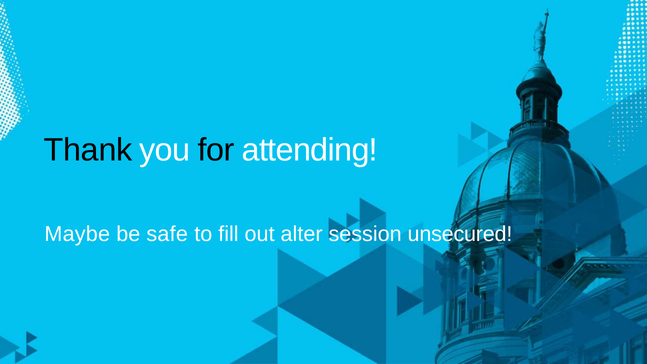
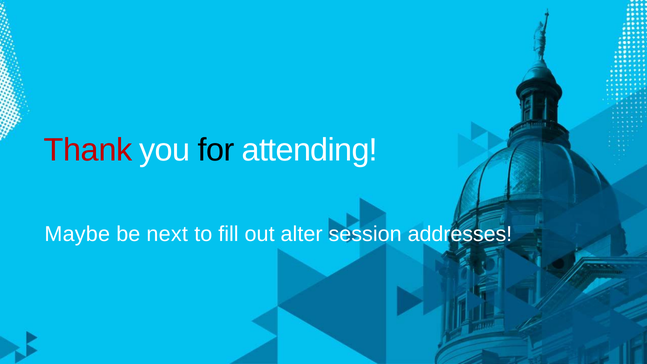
Thank colour: black -> red
safe: safe -> next
unsecured: unsecured -> addresses
